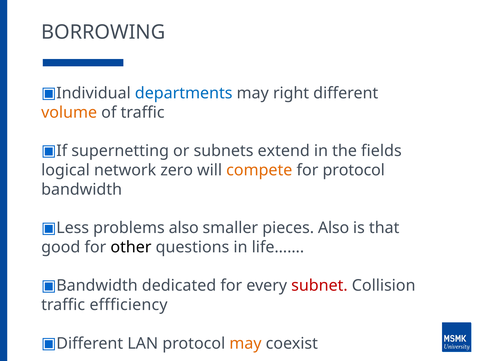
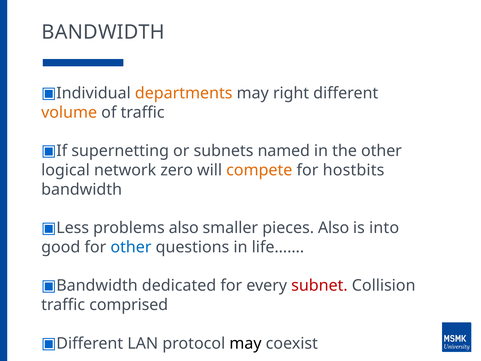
BORROWING at (103, 32): BORROWING -> BANDWIDTH
departments colour: blue -> orange
extend: extend -> named
the fields: fields -> other
for protocol: protocol -> hostbits
that: that -> into
other at (131, 247) colour: black -> blue
effficiency: effficiency -> comprised
may at (245, 343) colour: orange -> black
